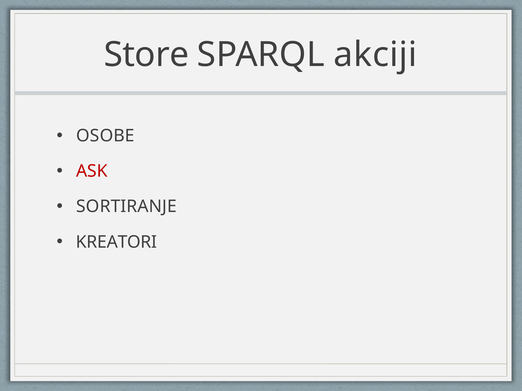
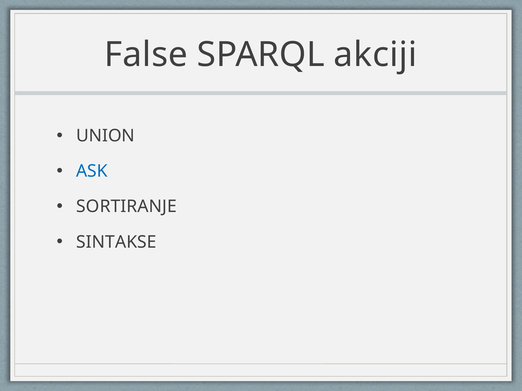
Store: Store -> False
OSOBE: OSOBE -> UNION
ASK colour: red -> blue
KREATORI: KREATORI -> SINTAKSE
